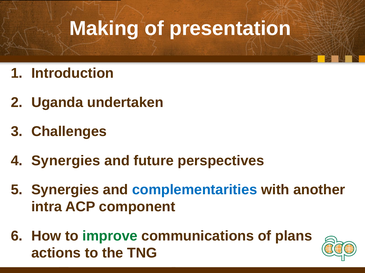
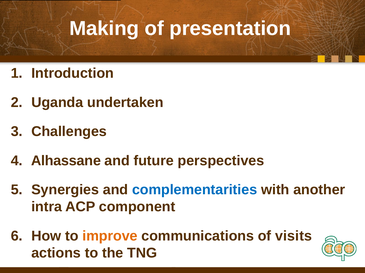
Synergies at (66, 161): Synergies -> Alhassane
improve colour: green -> orange
plans: plans -> visits
